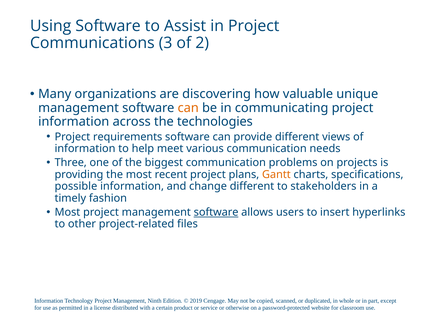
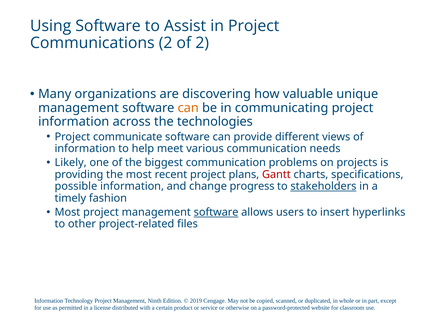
Communications 3: 3 -> 2
requirements: requirements -> communicate
Three: Three -> Likely
Gantt colour: orange -> red
change different: different -> progress
stakeholders underline: none -> present
